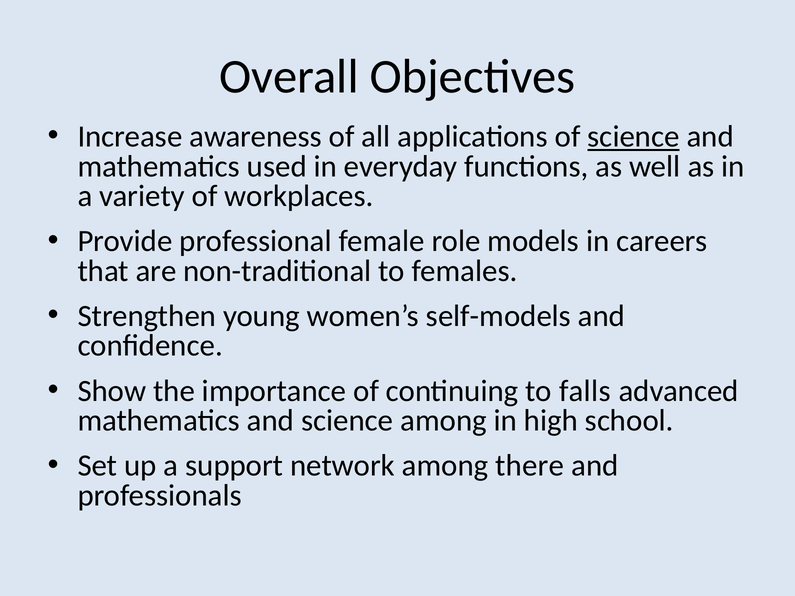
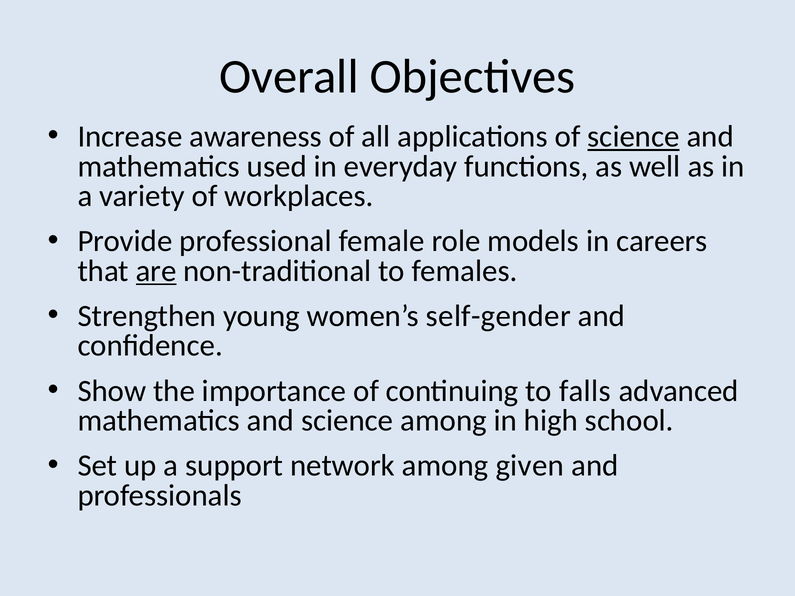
are underline: none -> present
self-models: self-models -> self-gender
there: there -> given
